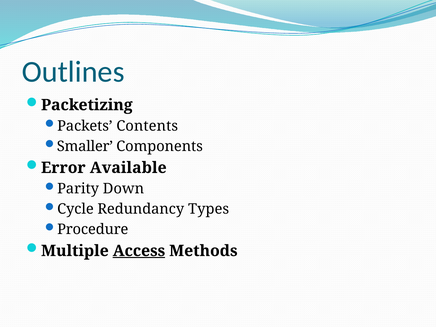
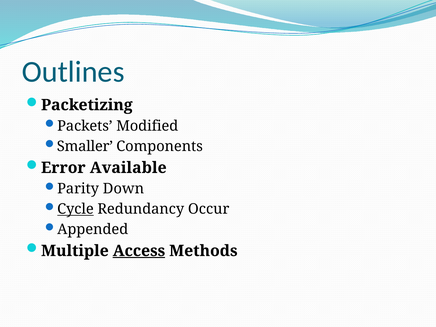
Contents: Contents -> Modified
Cycle underline: none -> present
Types: Types -> Occur
Procedure: Procedure -> Appended
